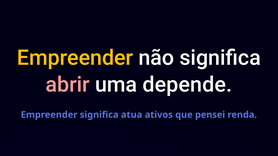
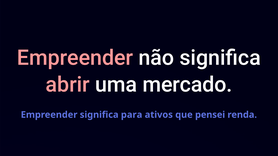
Empreender at (75, 58) colour: yellow -> pink
depende: depende -> mercado
atua: atua -> para
